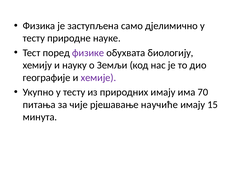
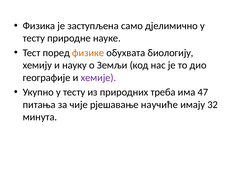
физике colour: purple -> orange
природних имају: имају -> треба
70: 70 -> 47
15: 15 -> 32
